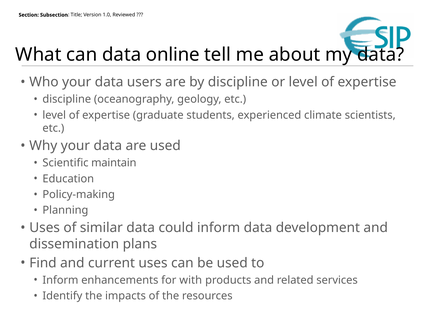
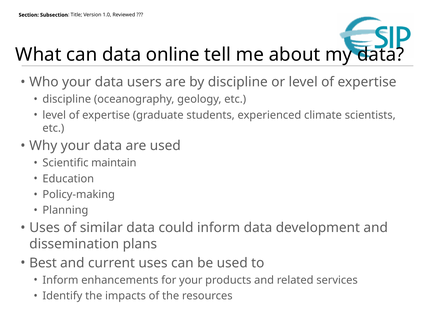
Find: Find -> Best
for with: with -> your
